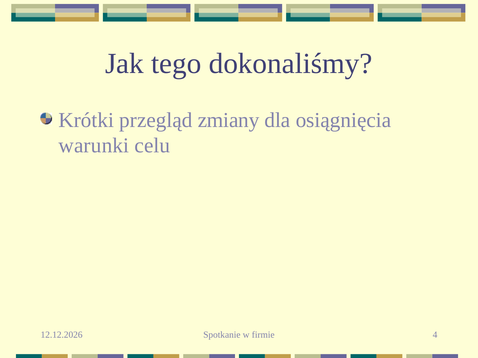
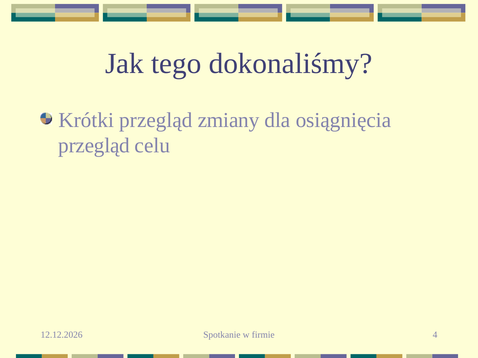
warunki at (94, 146): warunki -> przegląd
